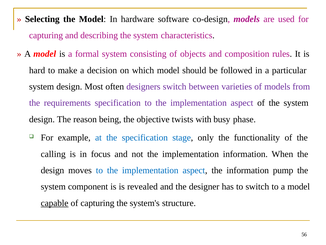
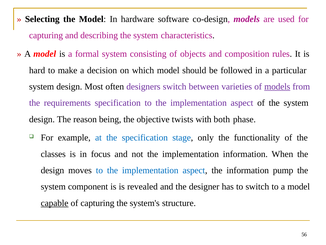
models at (277, 86) underline: none -> present
busy: busy -> both
calling: calling -> classes
